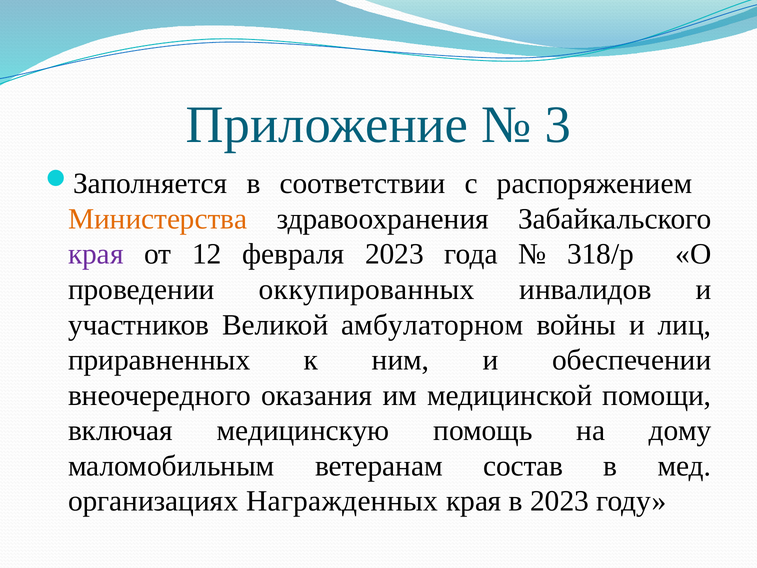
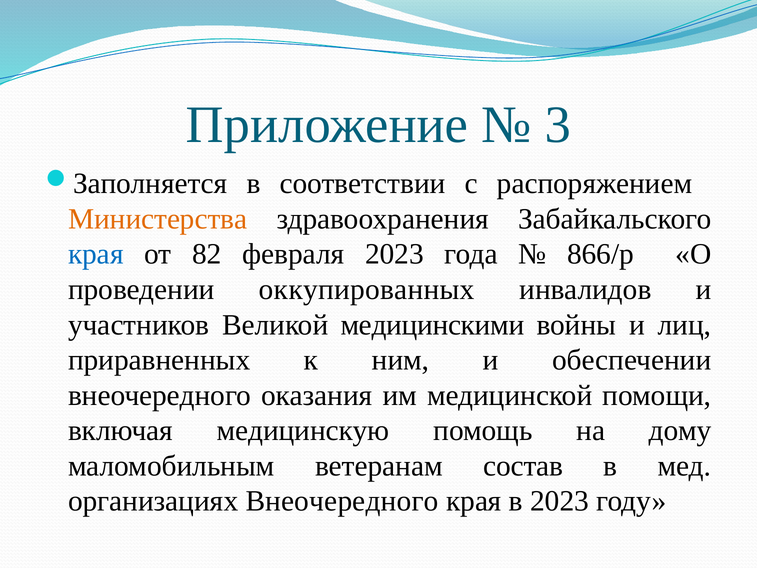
края at (96, 254) colour: purple -> blue
12: 12 -> 82
318/р: 318/р -> 866/р
амбулаторном: амбулаторном -> медицинскими
организациях Награжденных: Награжденных -> Внеочередного
